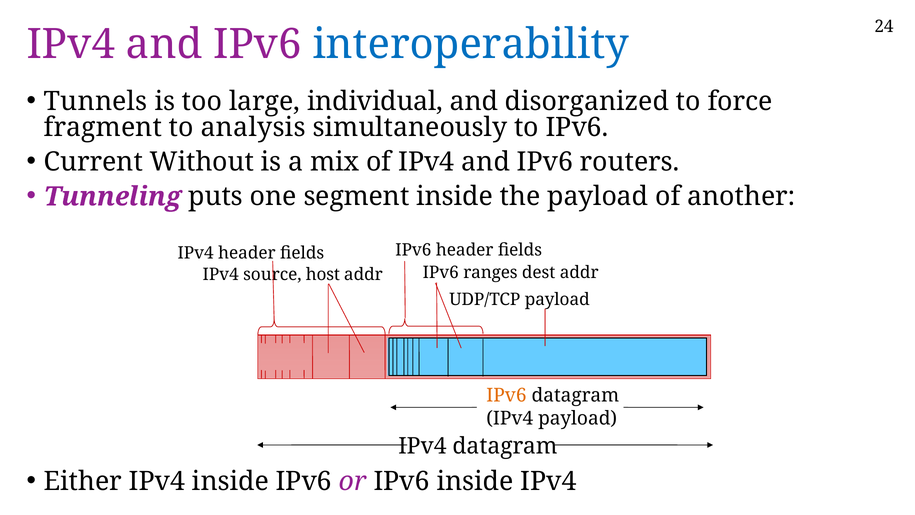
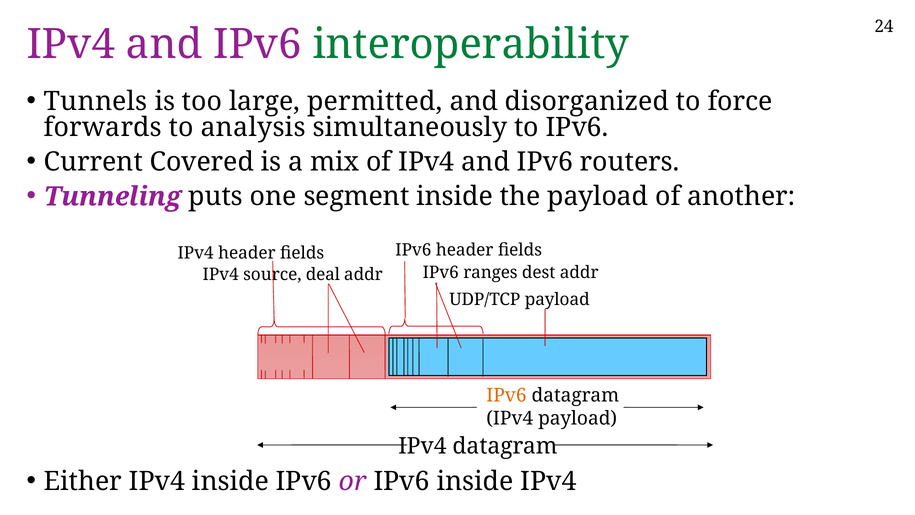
interoperability colour: blue -> green
individual: individual -> permitted
fragment: fragment -> forwards
Without: Without -> Covered
host: host -> deal
